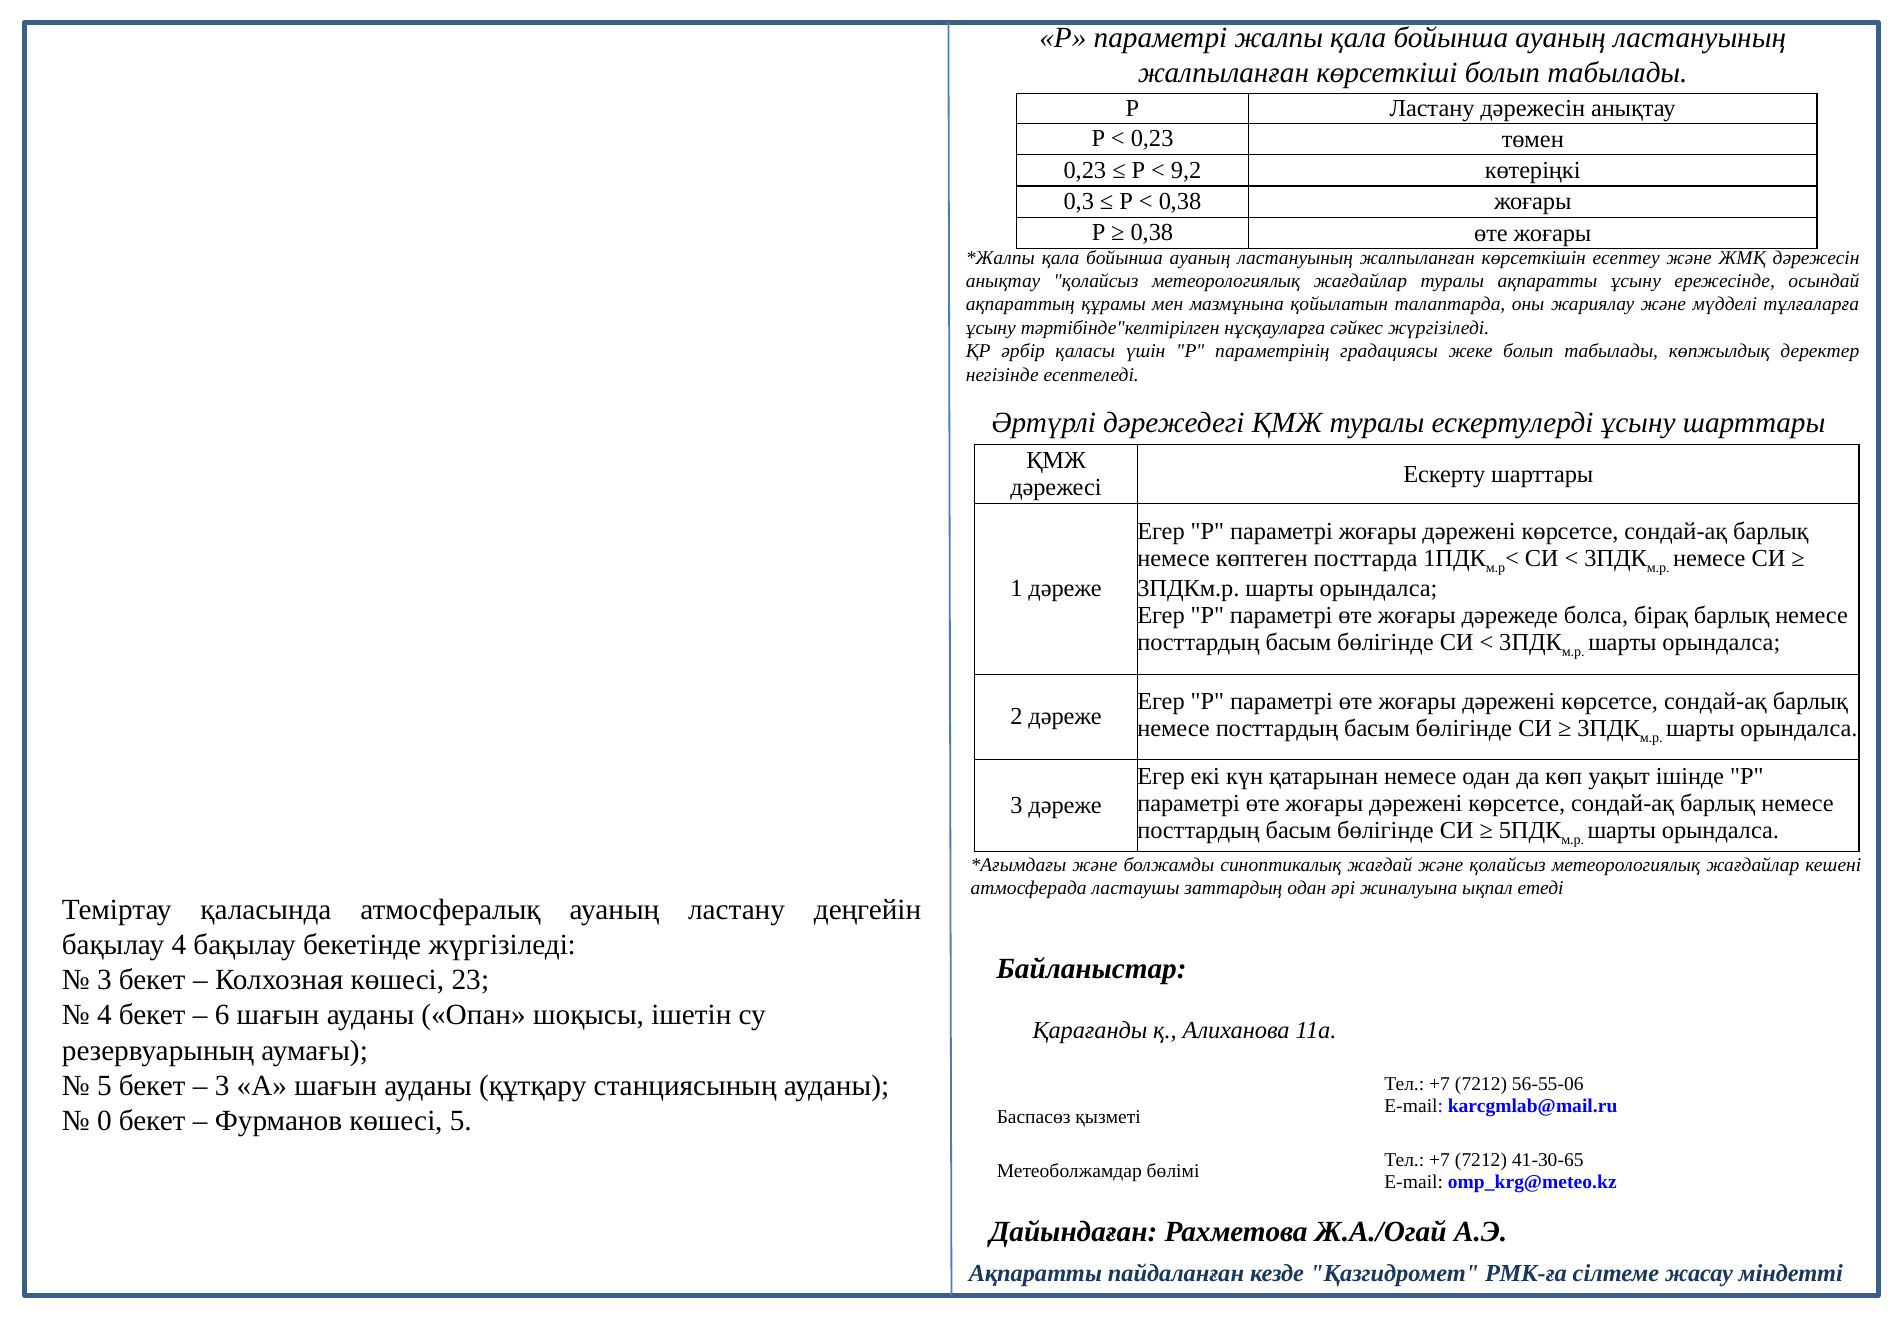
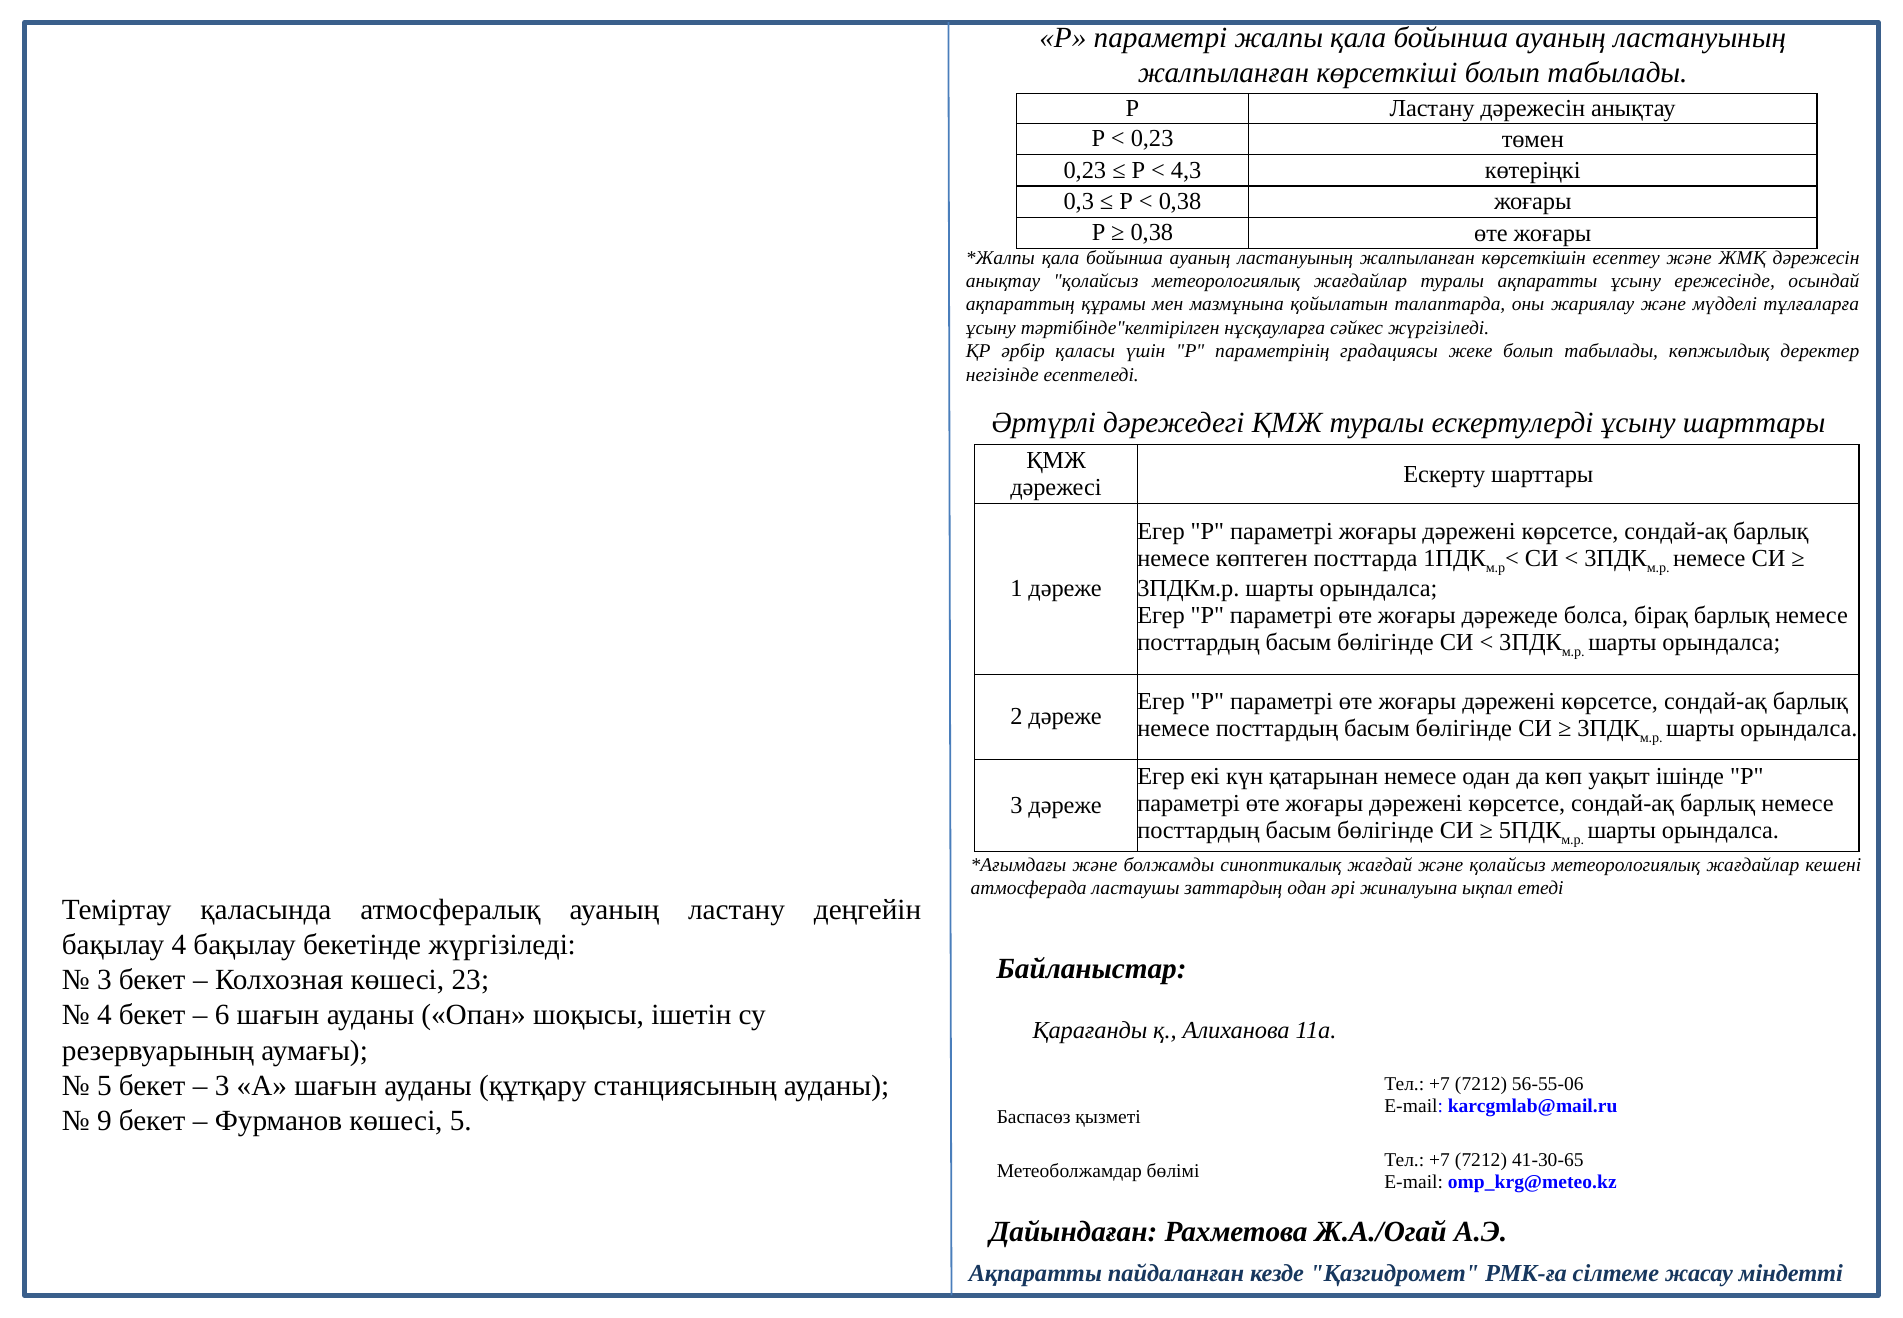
9,2: 9,2 -> 4,3
0: 0 -> 9
